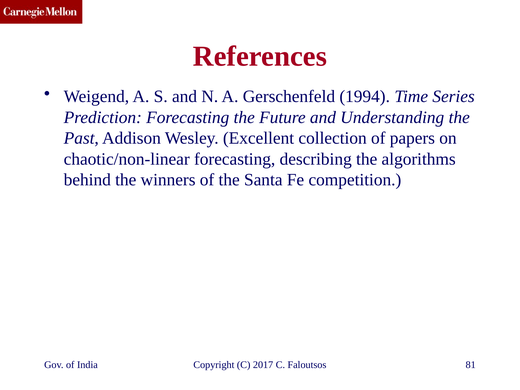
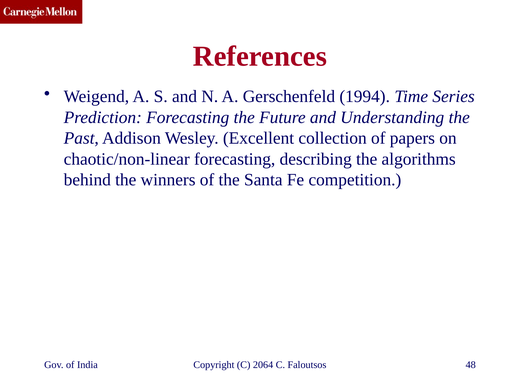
2017: 2017 -> 2064
81: 81 -> 48
